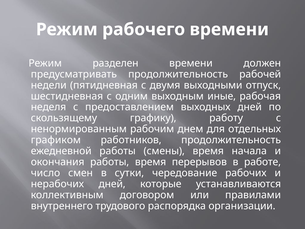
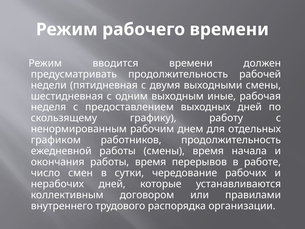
разделен: разделен -> вводится
выходными отпуск: отпуск -> смены
